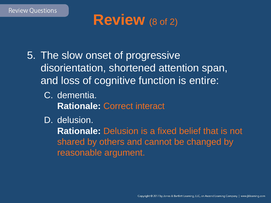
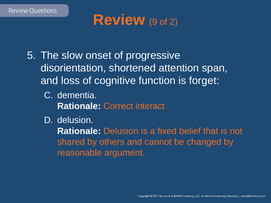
8: 8 -> 9
entire: entire -> forget
